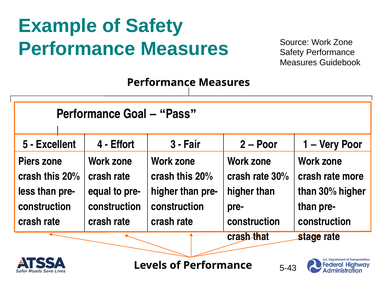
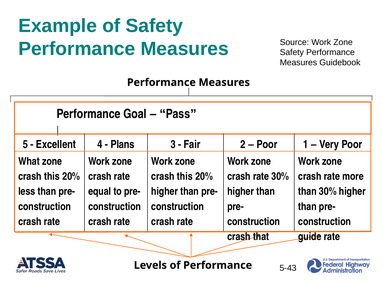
Effort: Effort -> Plans
Piers: Piers -> What
stage: stage -> guide
